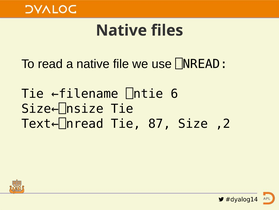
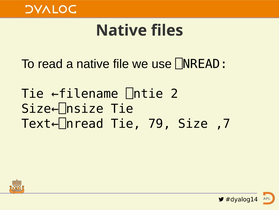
6: 6 -> 2
87: 87 -> 79
,2: ,2 -> ,7
